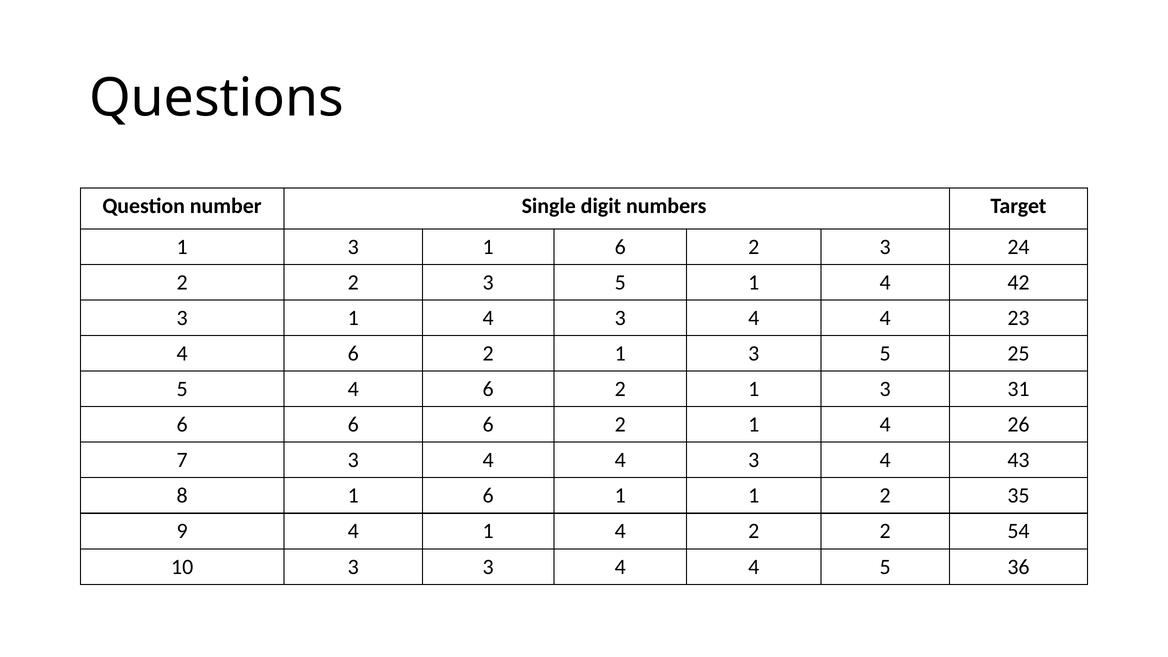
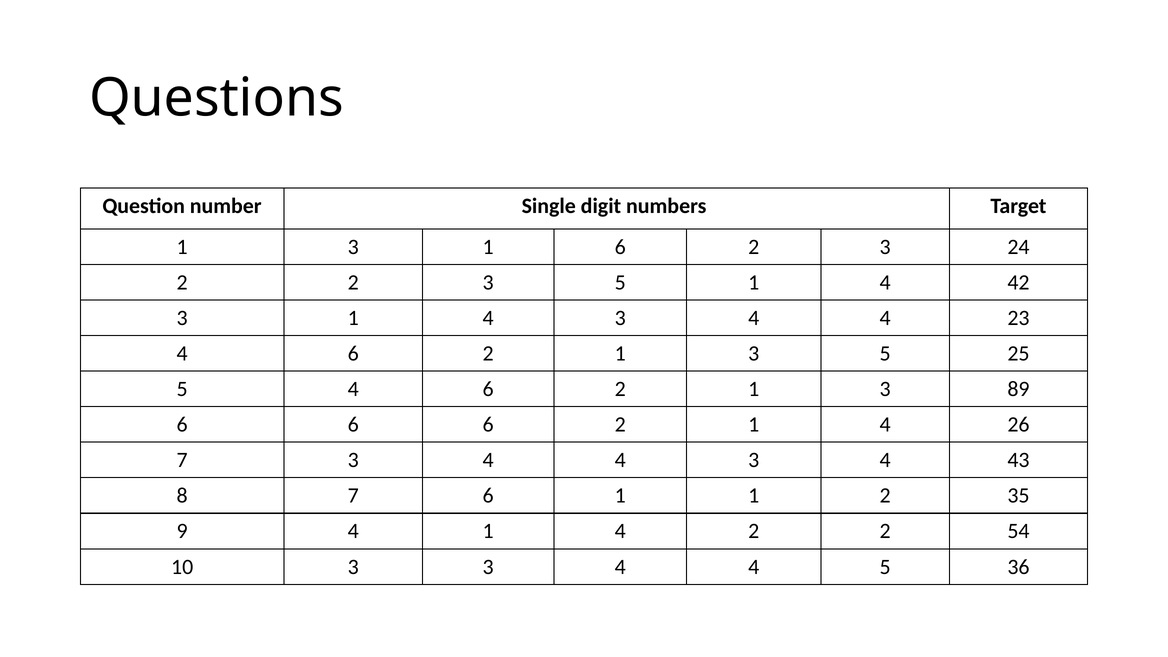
31: 31 -> 89
8 1: 1 -> 7
